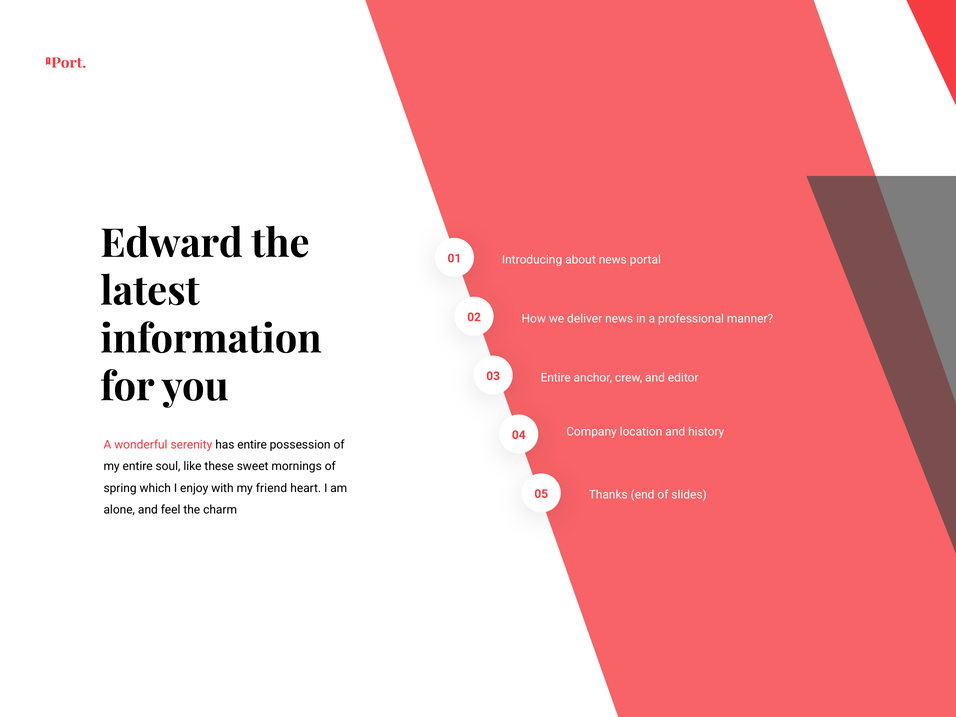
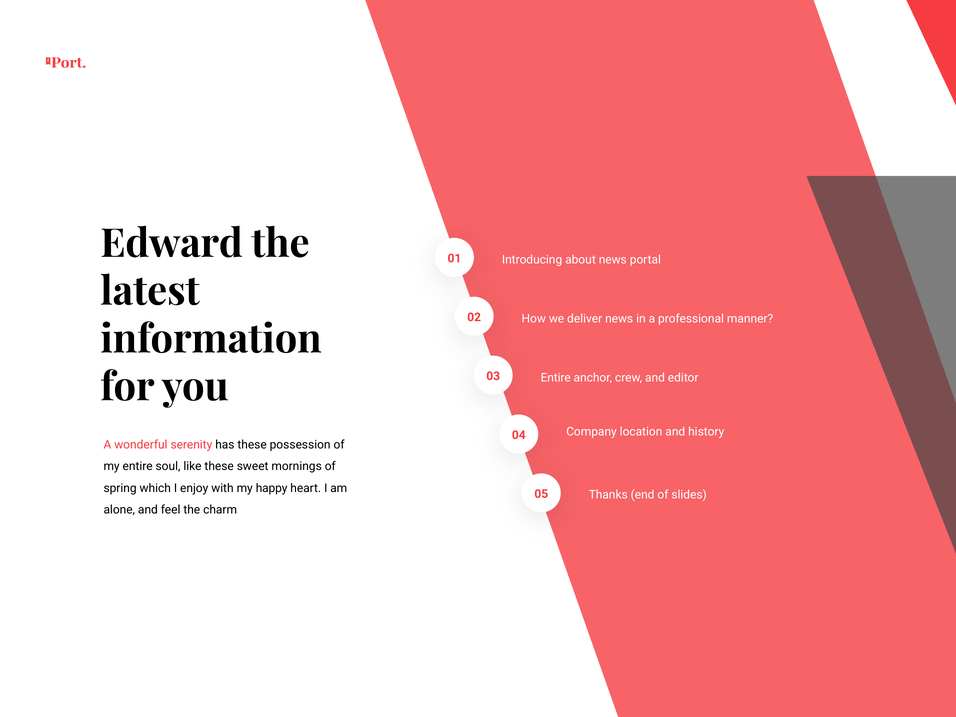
has entire: entire -> these
friend: friend -> happy
